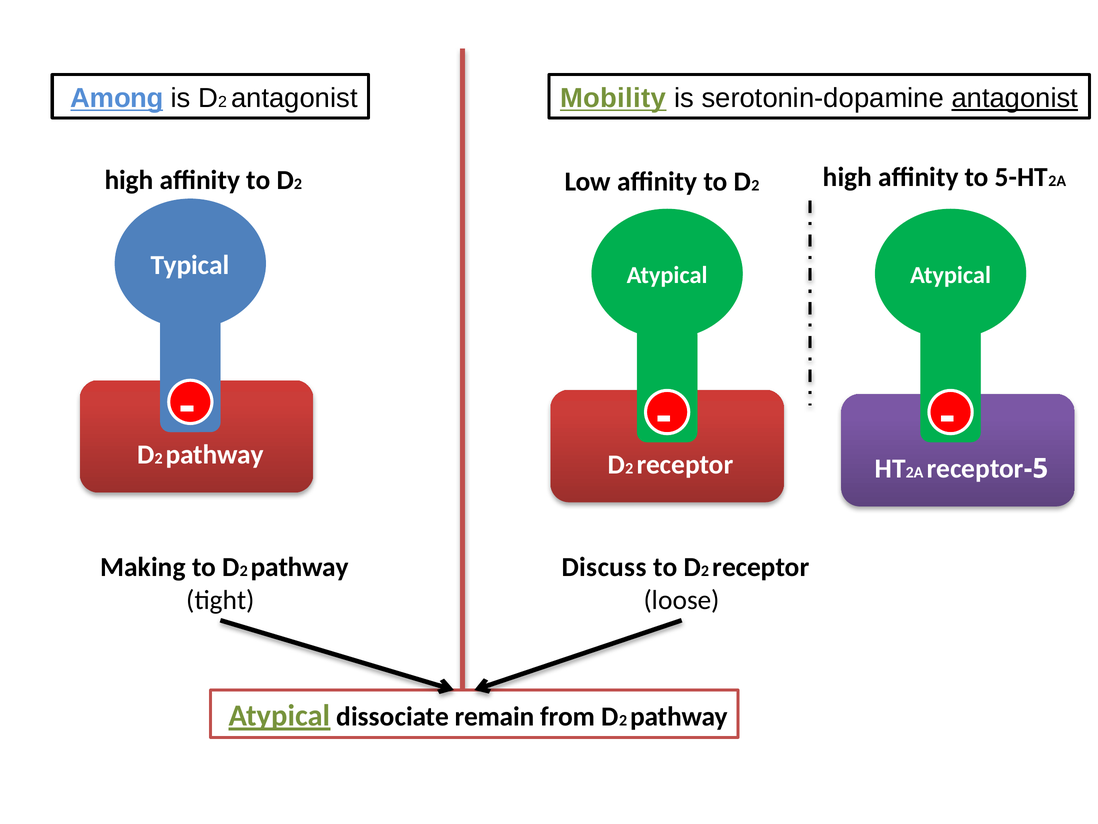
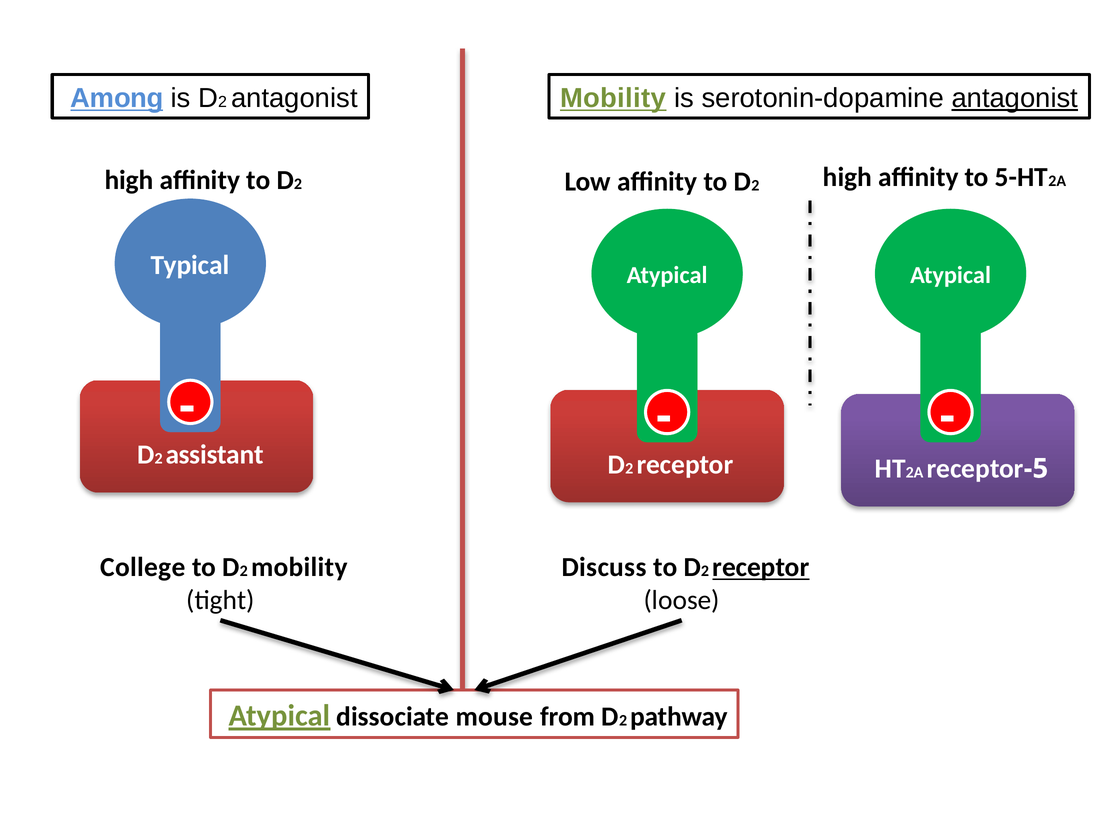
pathway at (215, 455): pathway -> assistant
Making: Making -> College
pathway at (300, 567): pathway -> mobility
receptor at (761, 567) underline: none -> present
remain: remain -> mouse
